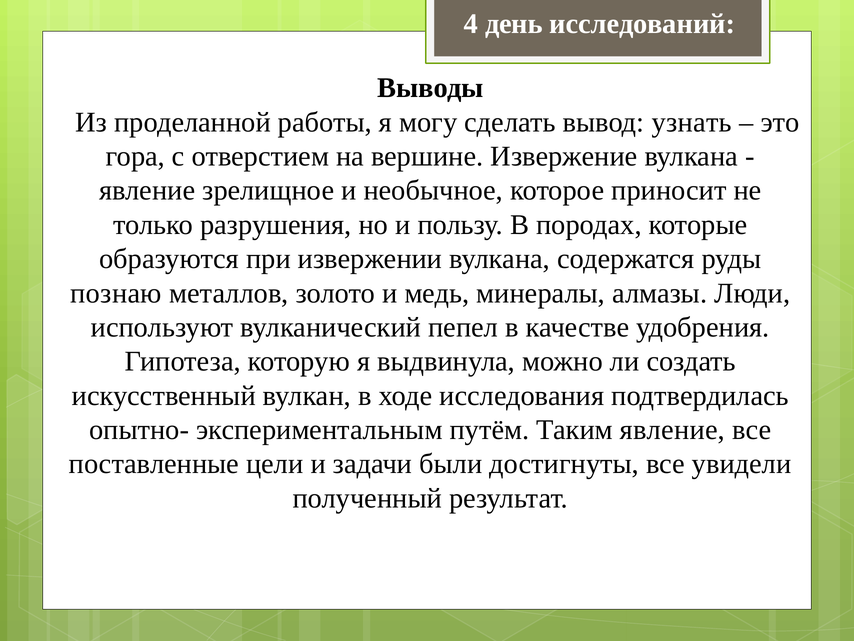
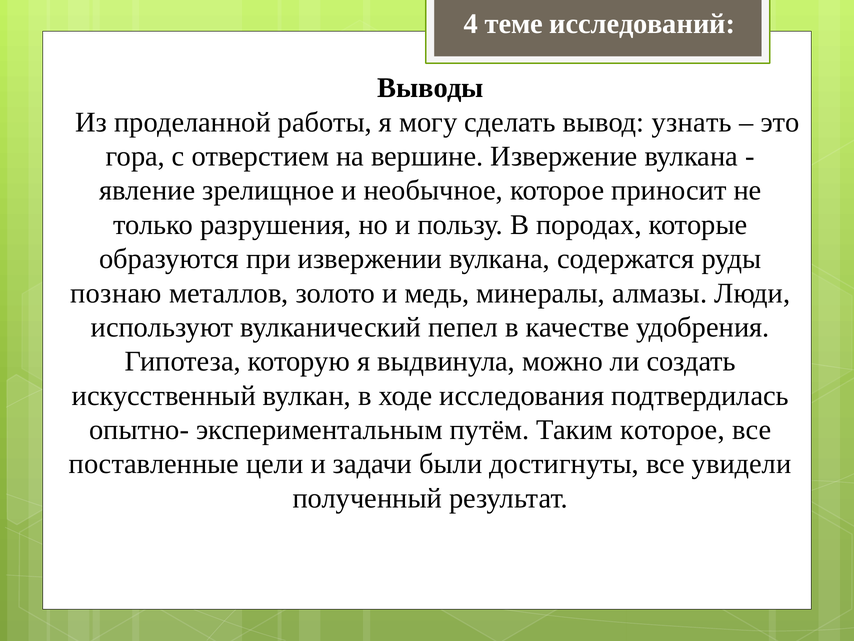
день: день -> теме
Таким явление: явление -> которое
